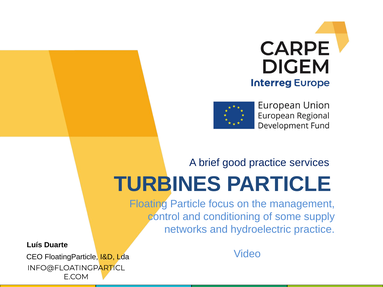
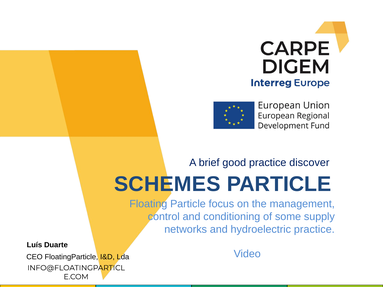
services: services -> discover
TURBINES: TURBINES -> SCHEMES
